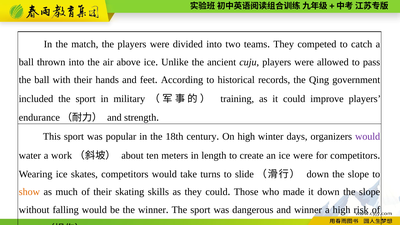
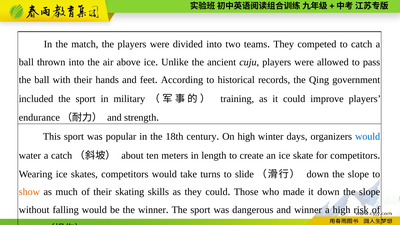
would at (368, 137) colour: purple -> blue
a work: work -> catch
ice were: were -> skate
